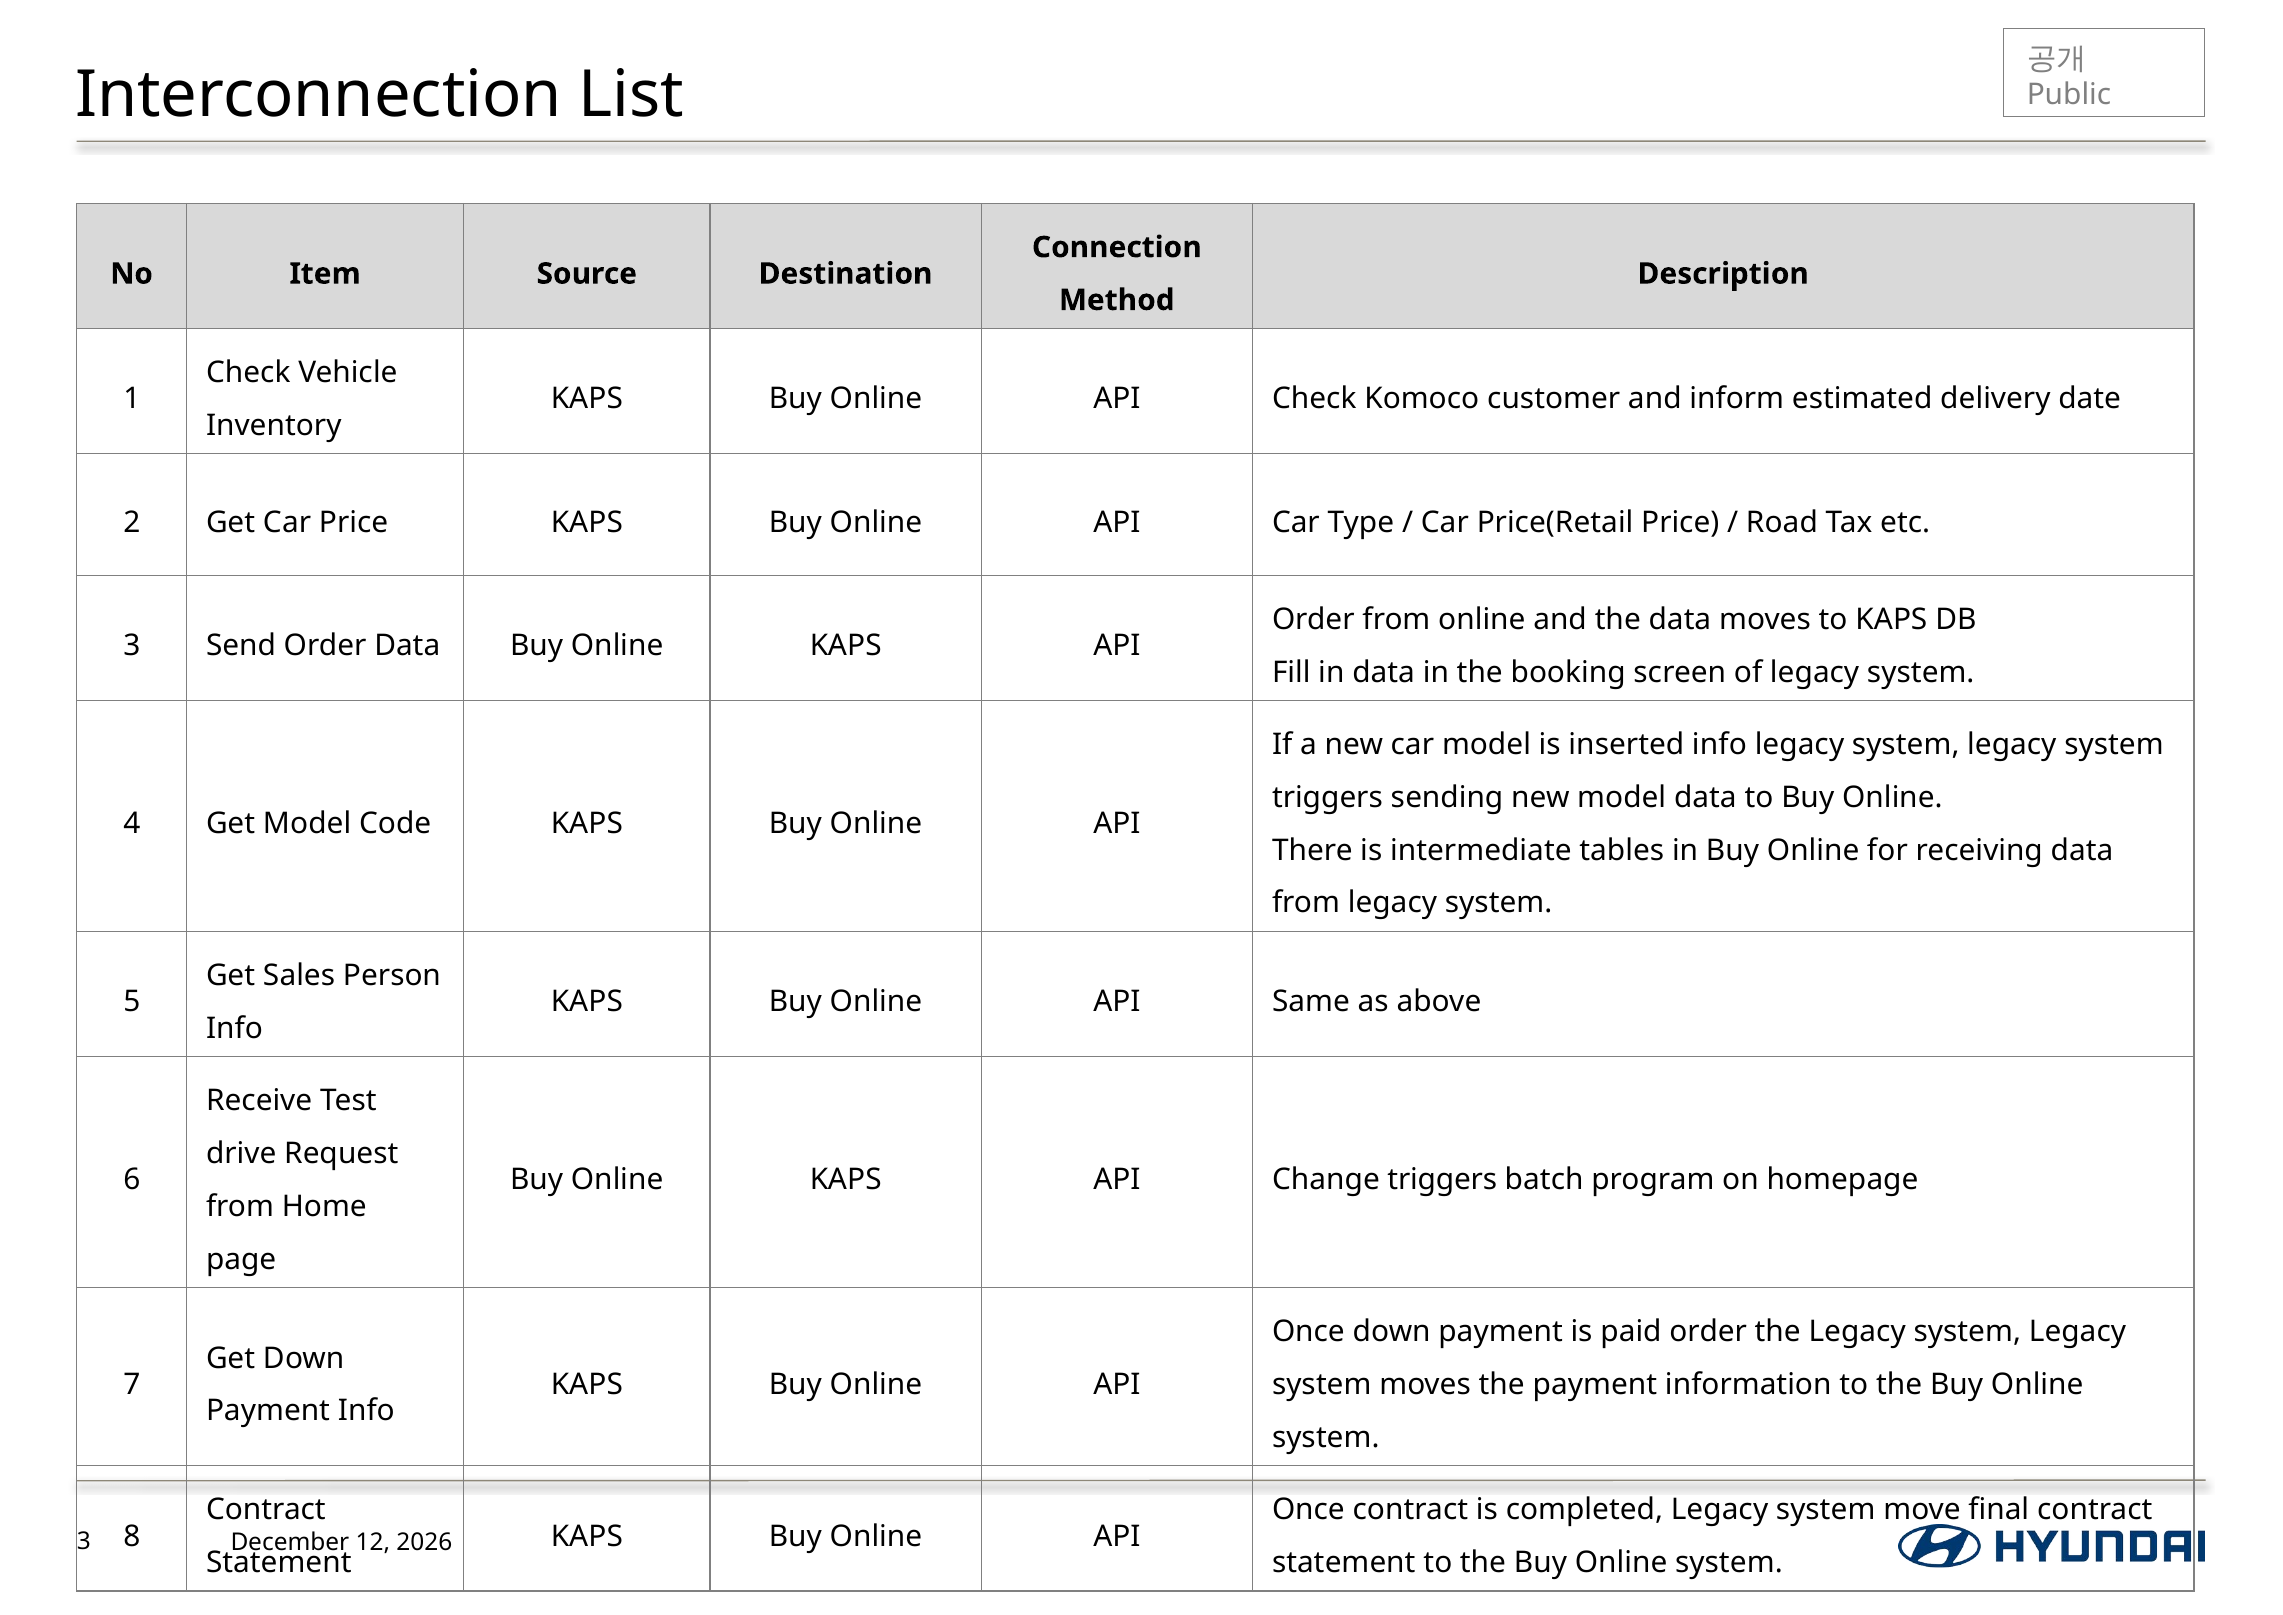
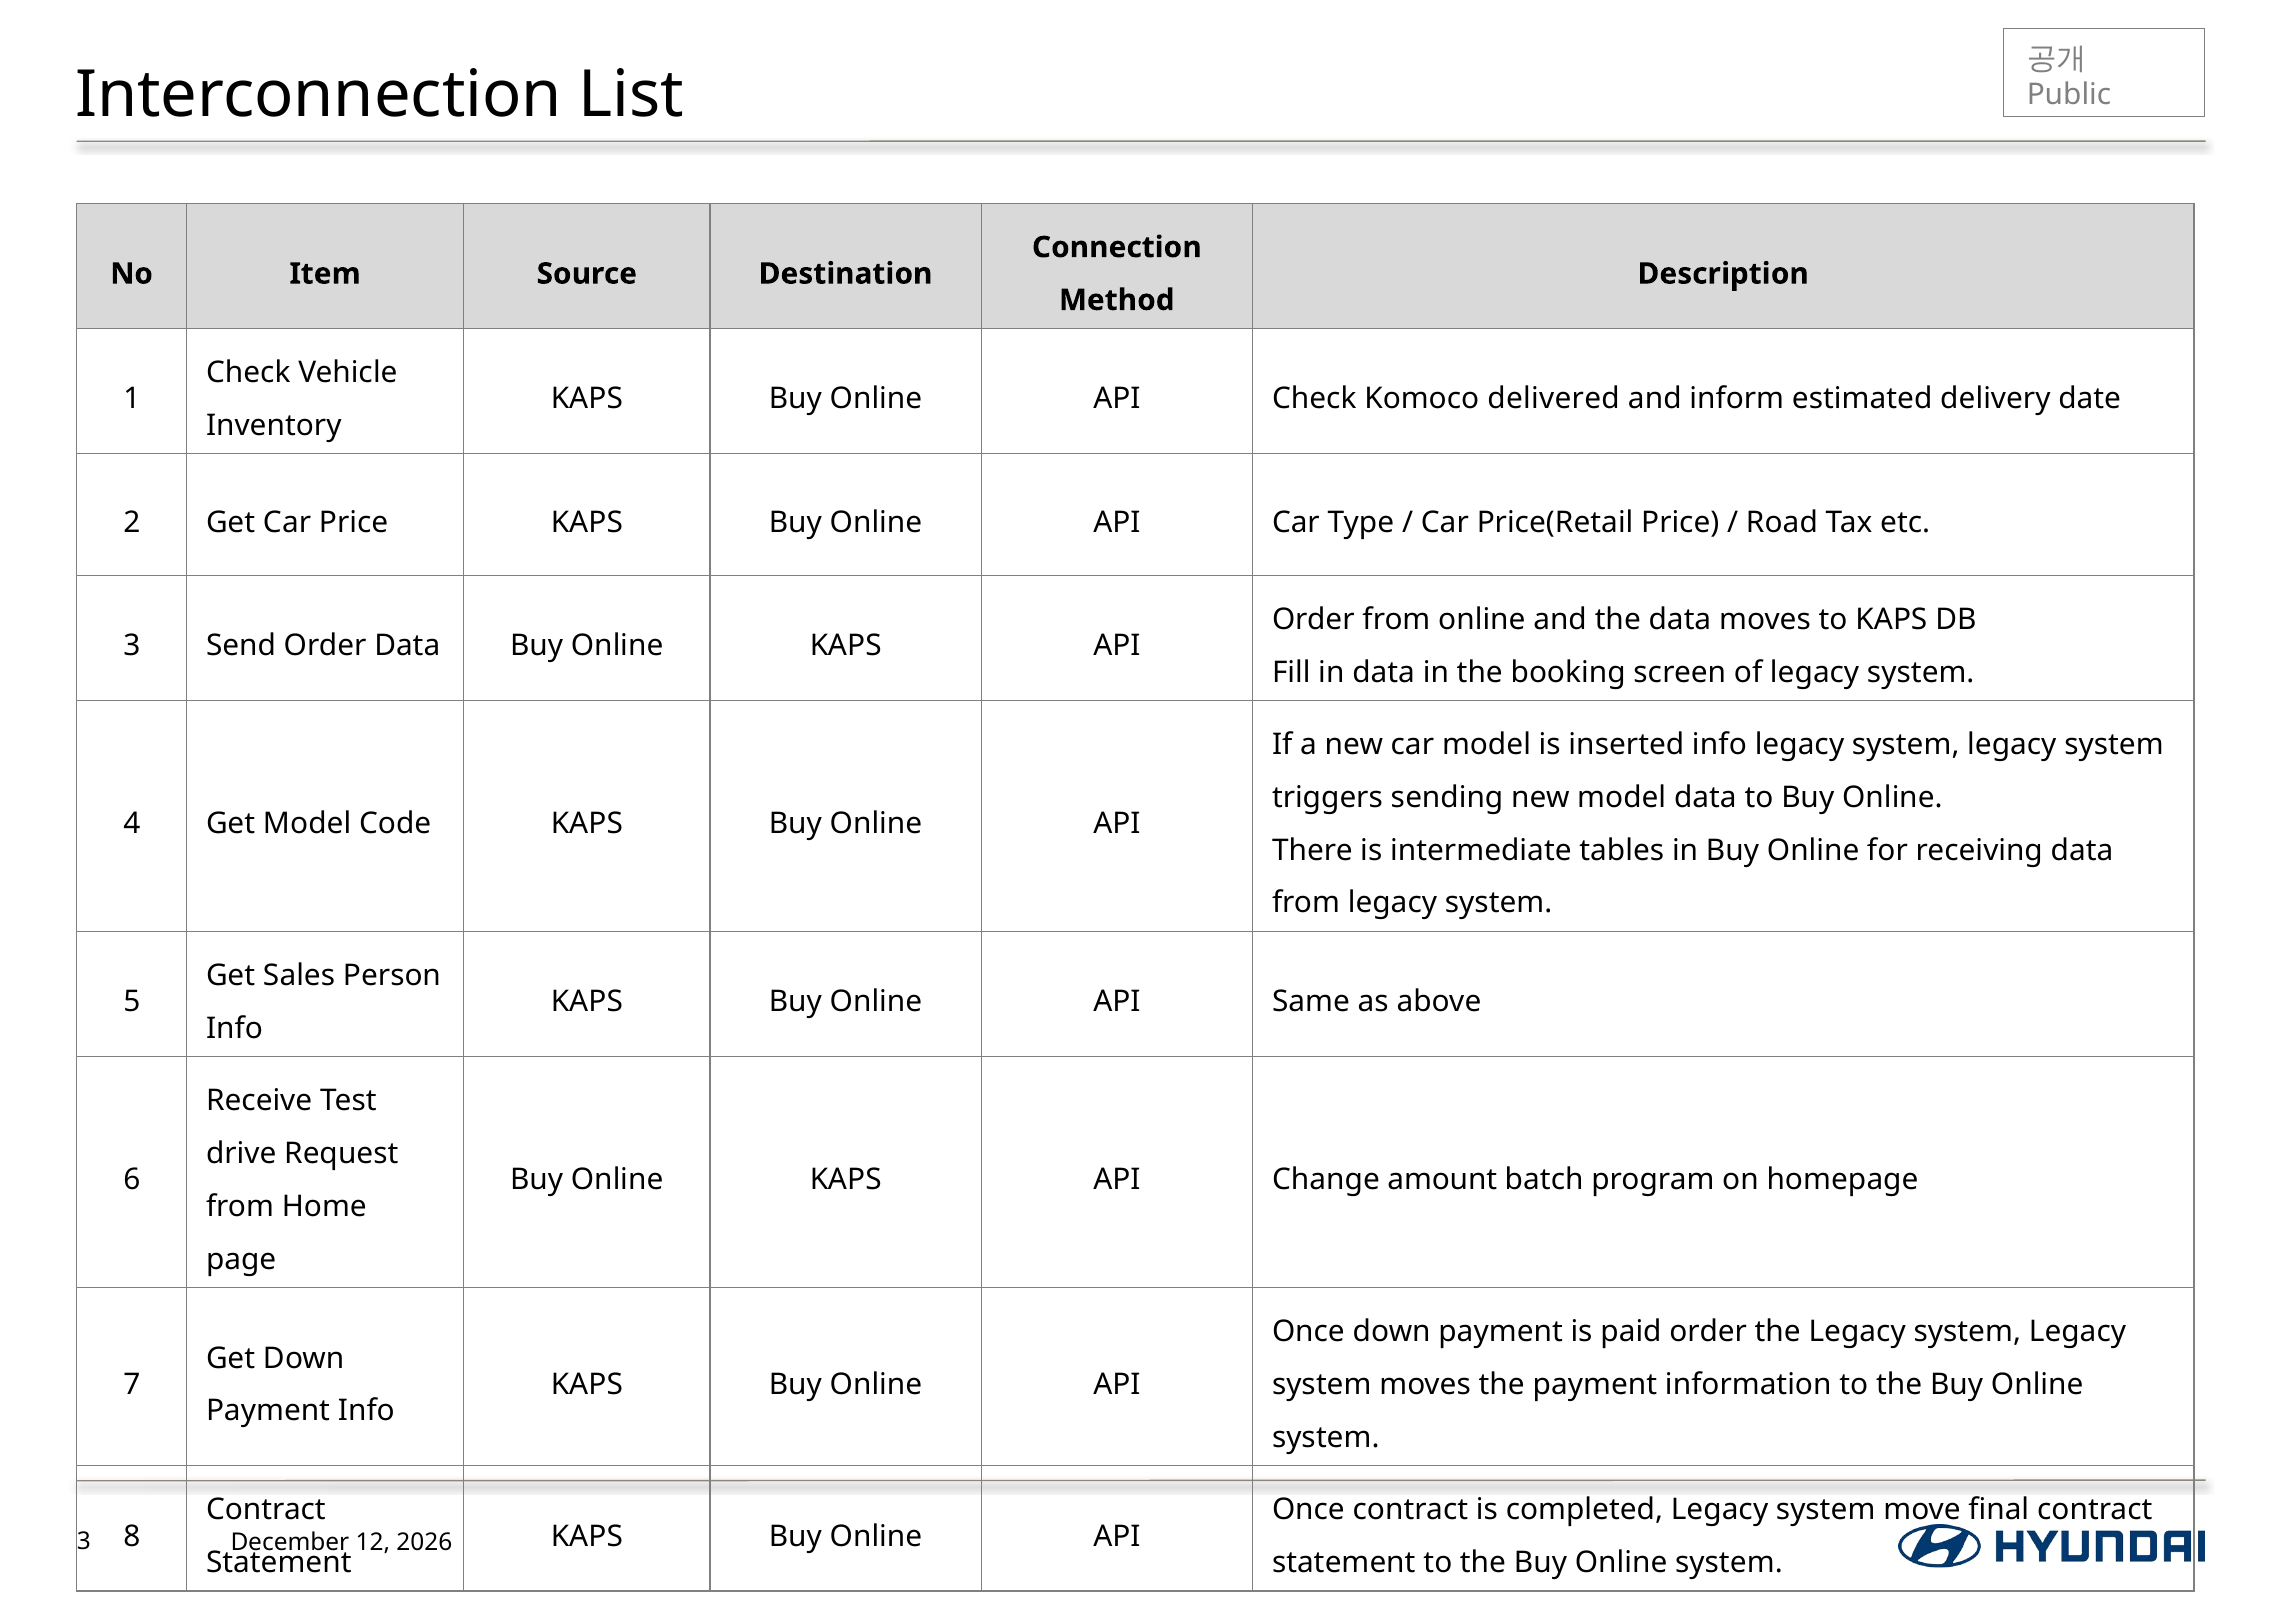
customer: customer -> delivered
Change triggers: triggers -> amount
